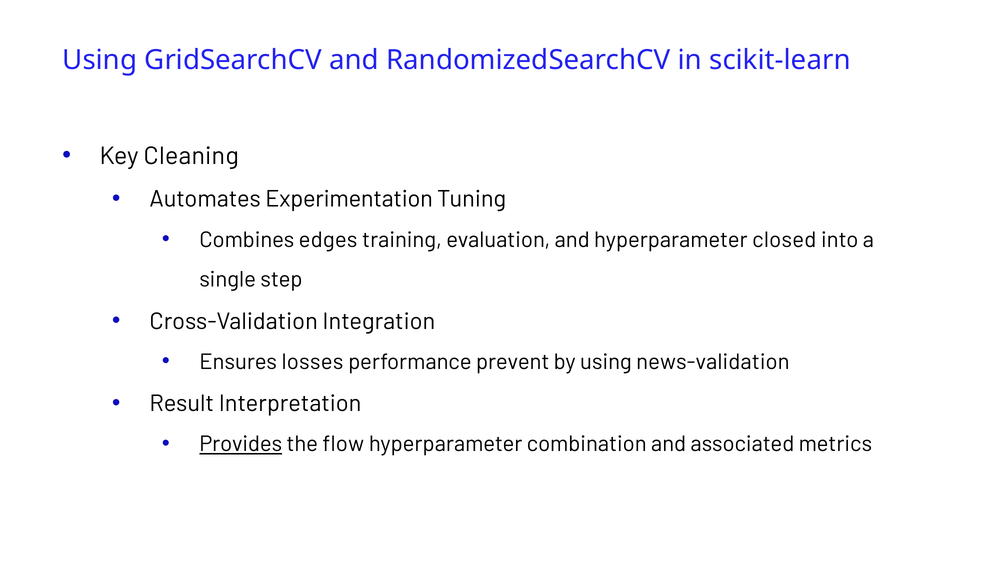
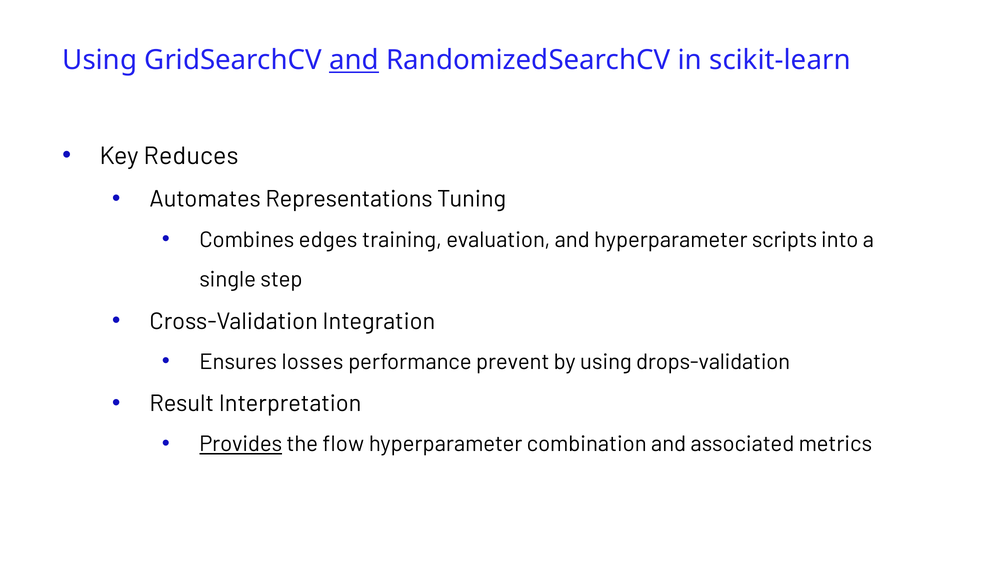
and at (354, 60) underline: none -> present
Cleaning: Cleaning -> Reduces
Experimentation: Experimentation -> Representations
closed: closed -> scripts
news-validation: news-validation -> drops-validation
